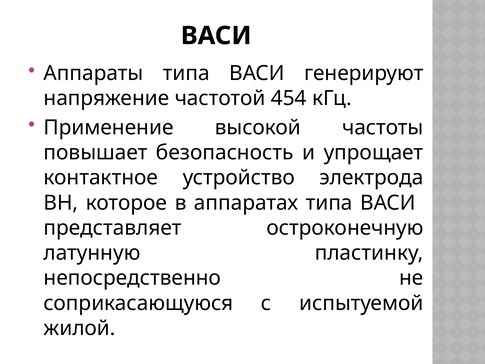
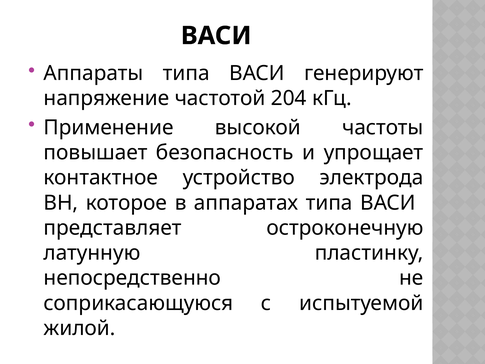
454: 454 -> 204
